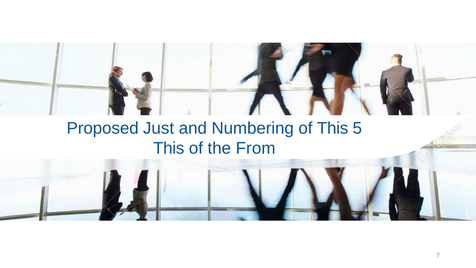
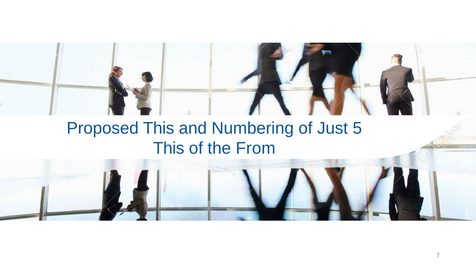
Proposed Just: Just -> This
of This: This -> Just
